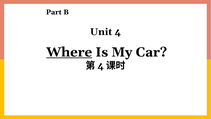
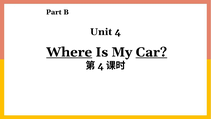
Car underline: none -> present
